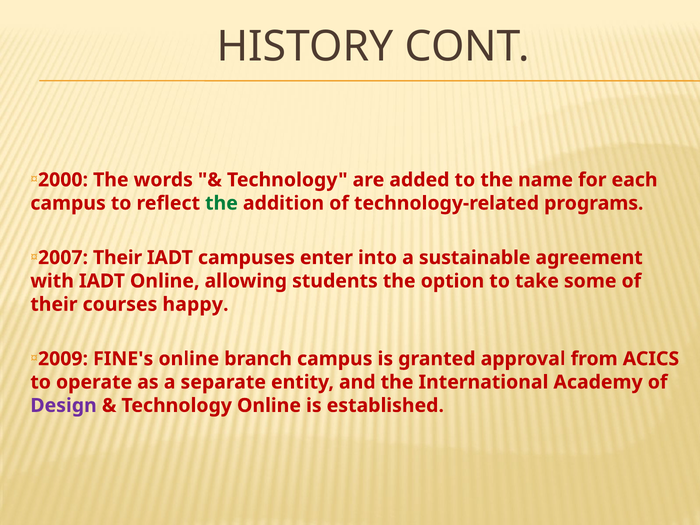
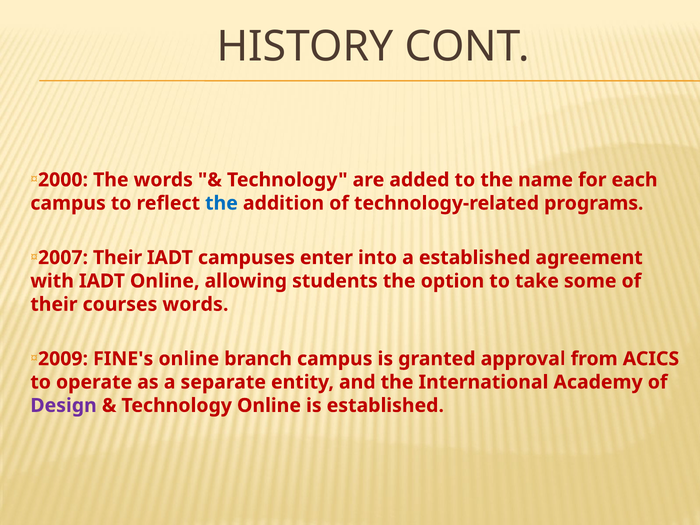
the at (221, 203) colour: green -> blue
a sustainable: sustainable -> established
courses happy: happy -> words
